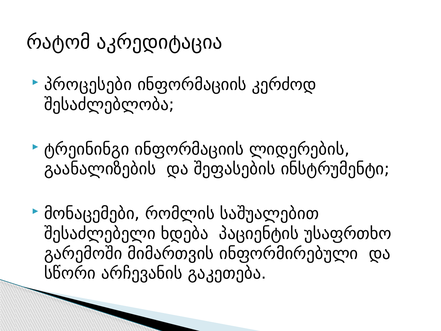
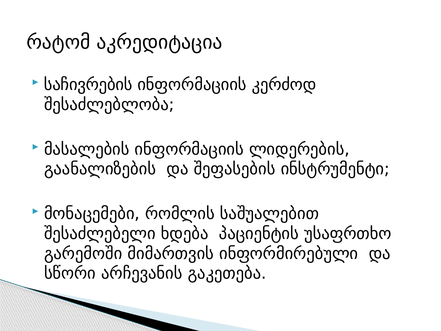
პროცესები: პროცესები -> საჩივრების
ტრეინინგი: ტრეინინგი -> მასალების
